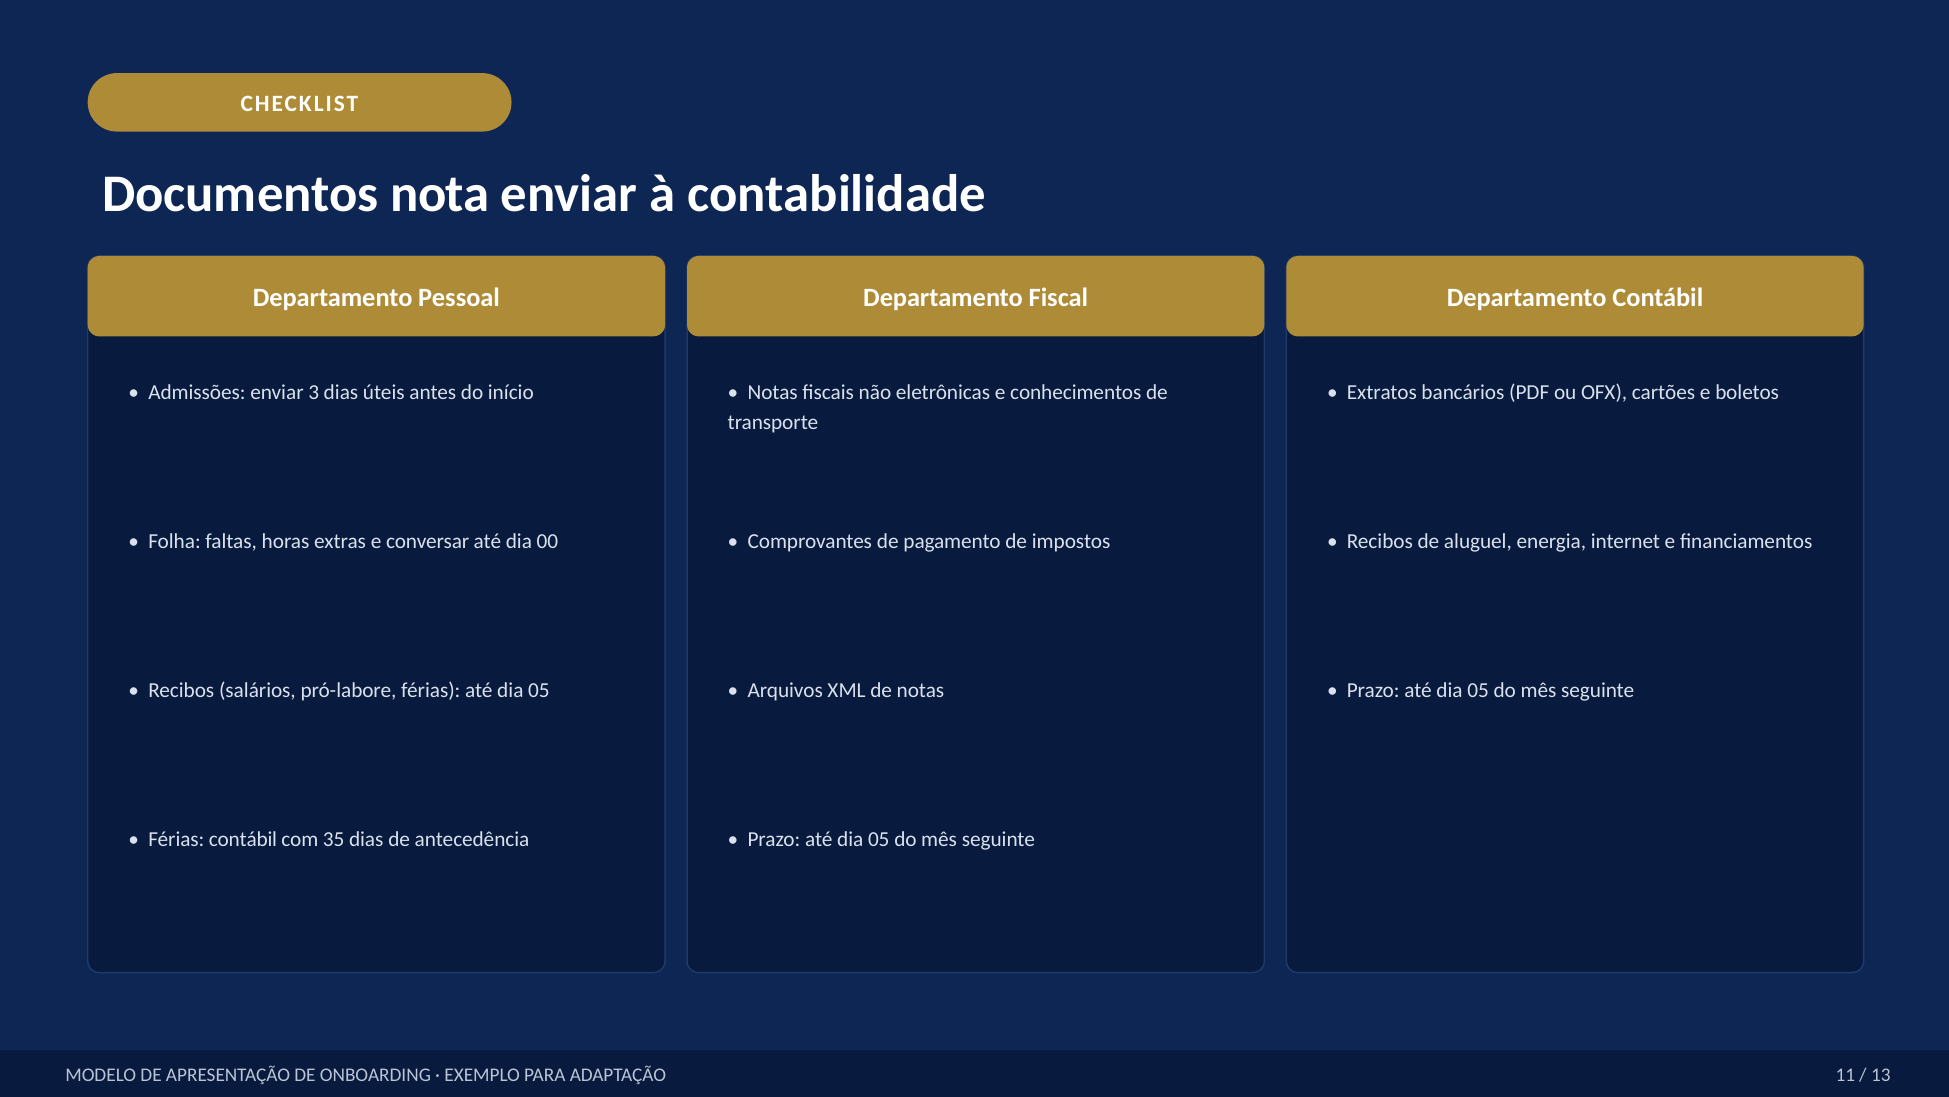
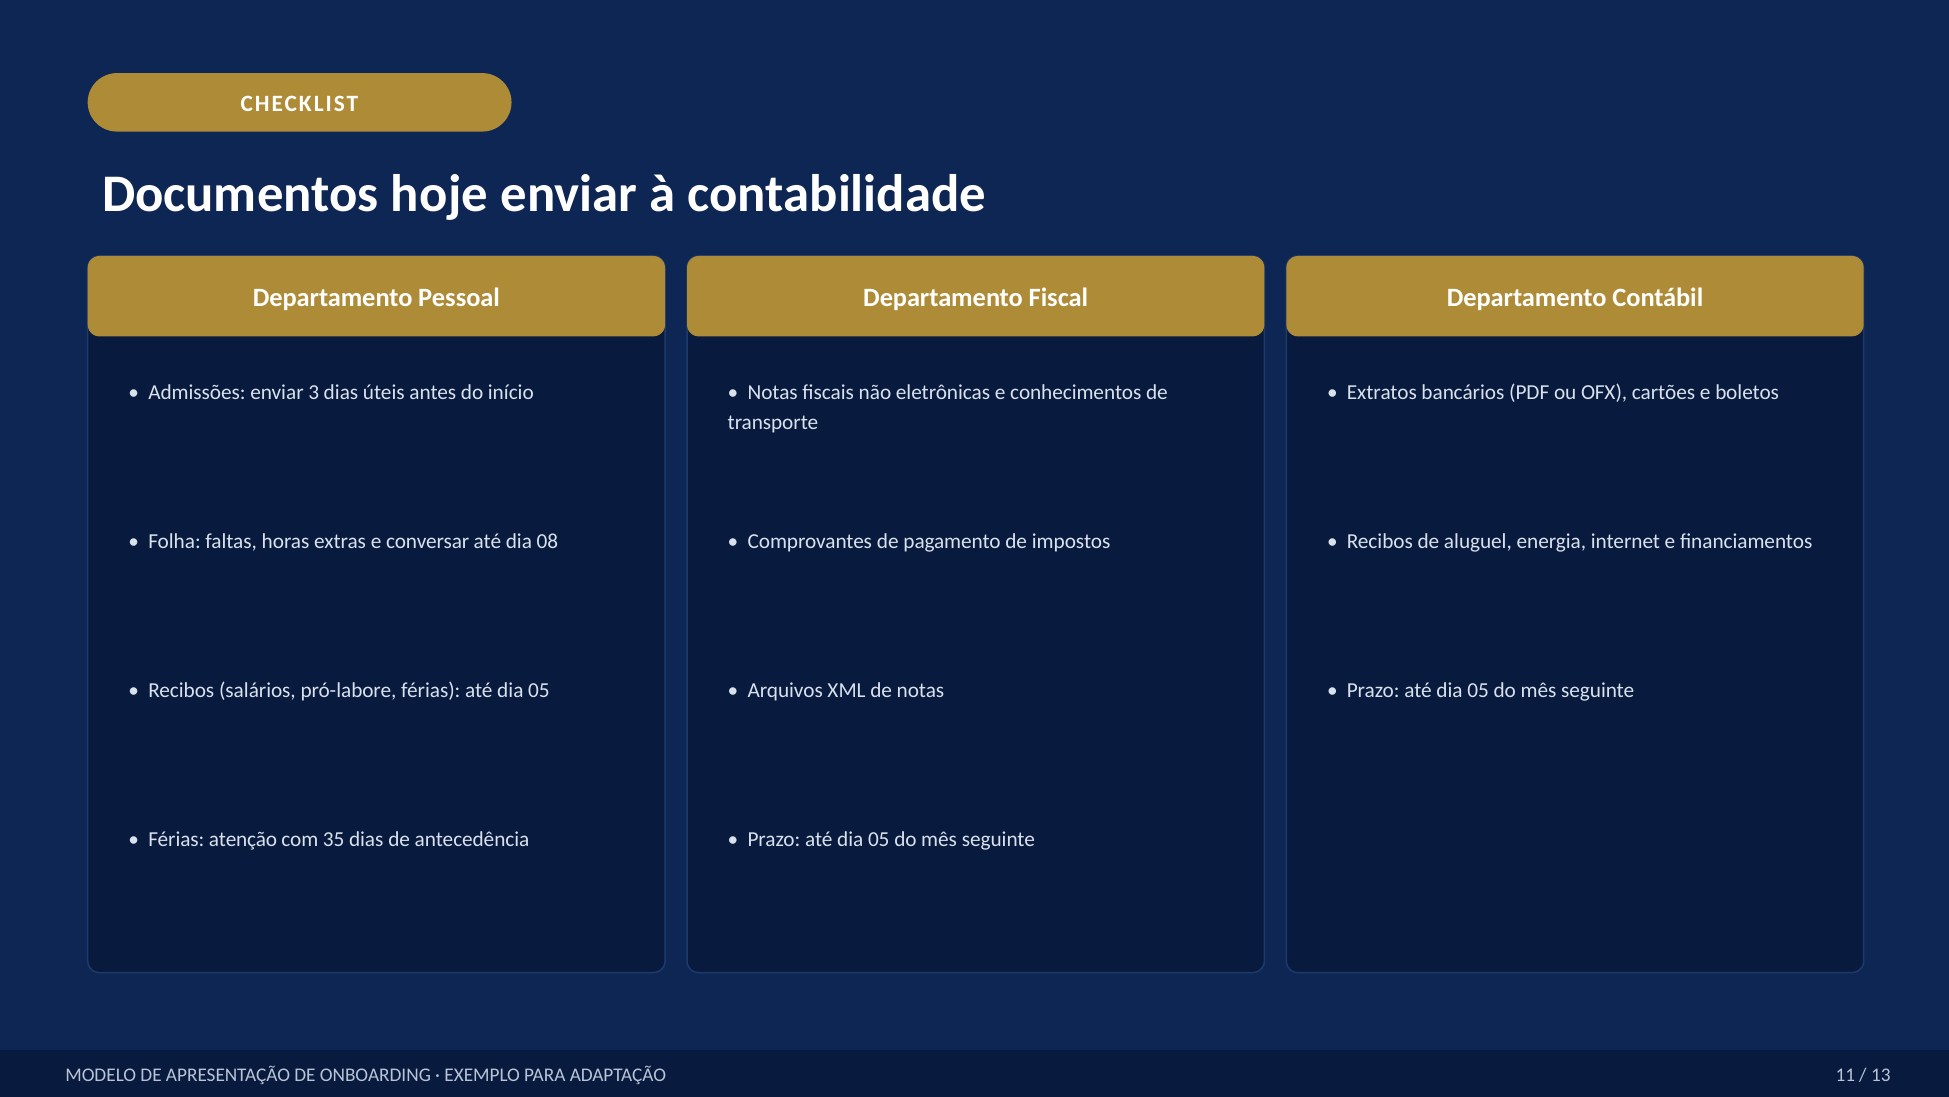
nota: nota -> hoje
00: 00 -> 08
Férias contábil: contábil -> atenção
